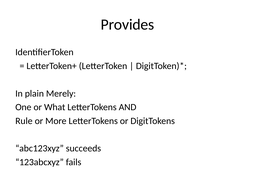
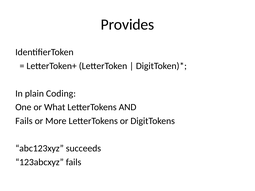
Merely: Merely -> Coding
Rule at (24, 121): Rule -> Fails
